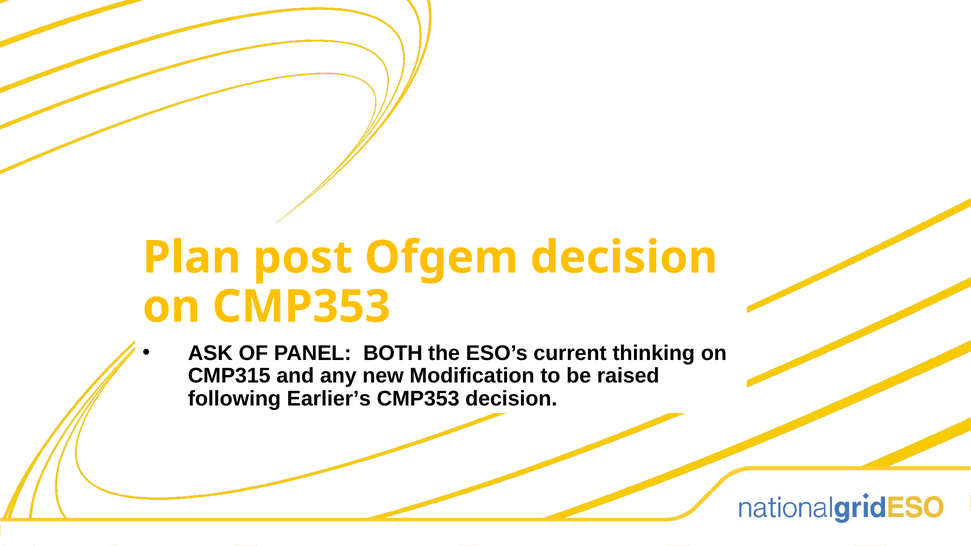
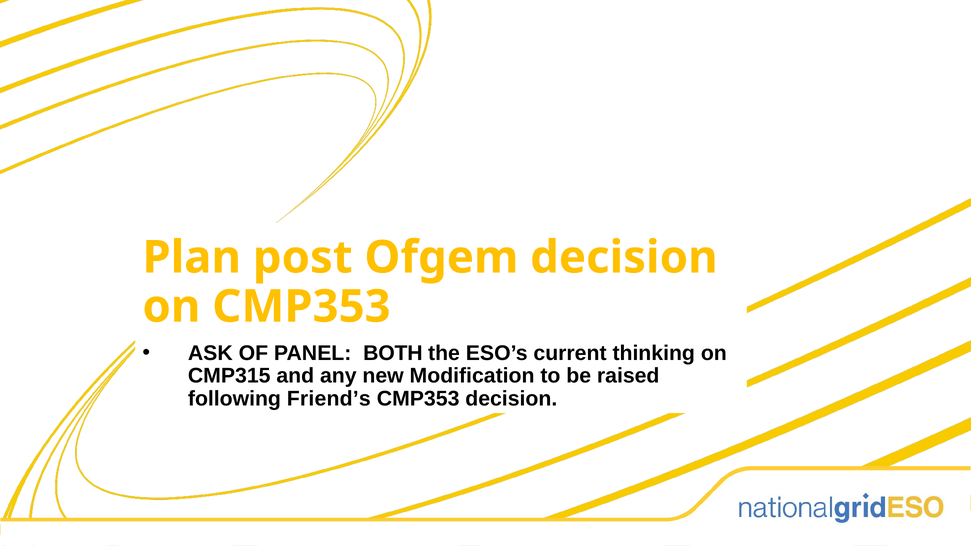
Earlier’s: Earlier’s -> Friend’s
